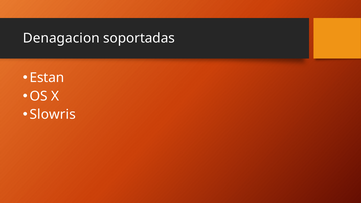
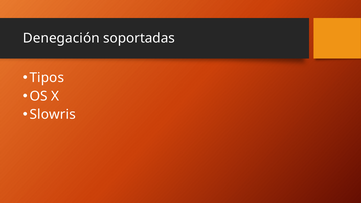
Denagacion: Denagacion -> Denegación
Estan: Estan -> Tipos
